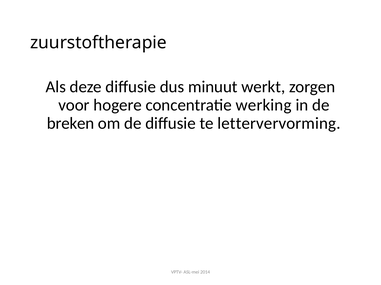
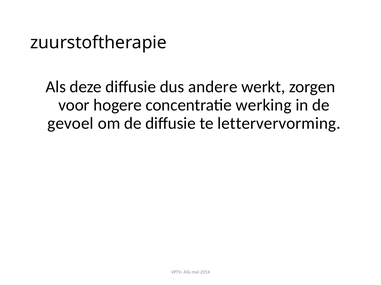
minuut: minuut -> andere
breken: breken -> gevoel
